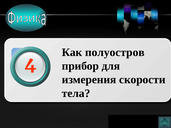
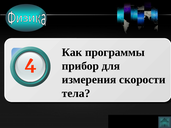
полуостров: полуостров -> программы
